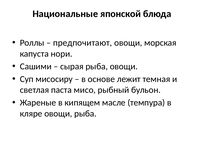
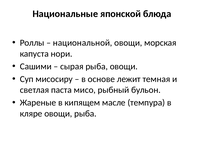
предпочитают: предпочитают -> национальной
